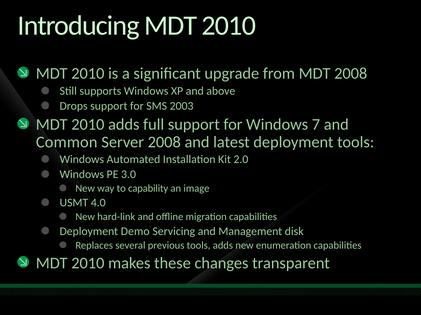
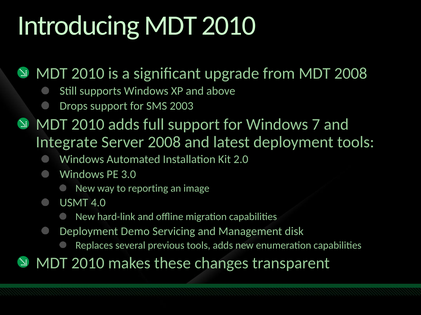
Common: Common -> Integrate
capability: capability -> reporting
